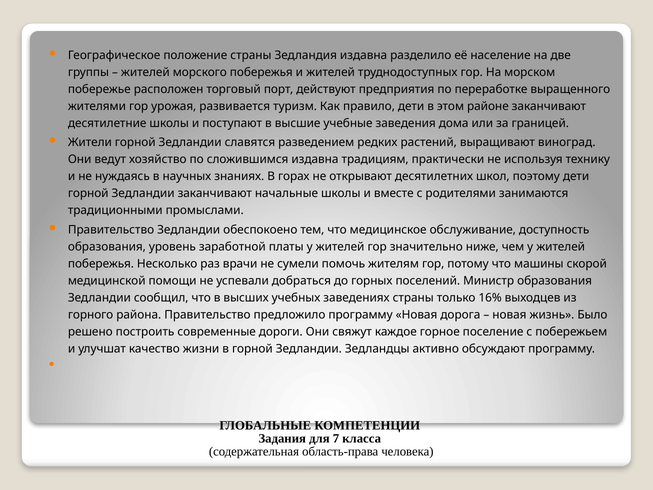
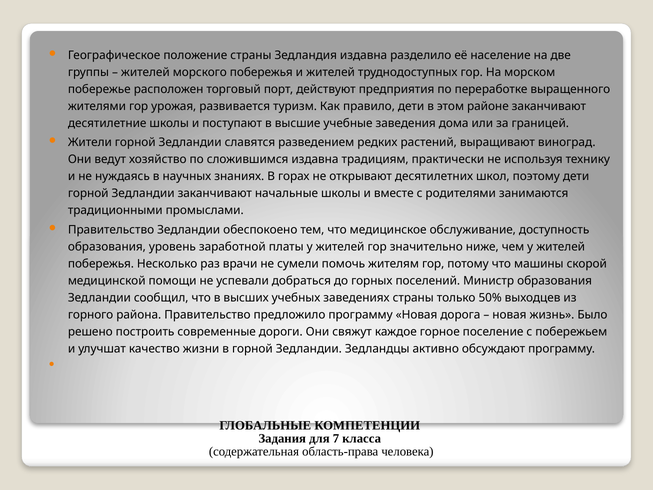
16%: 16% -> 50%
